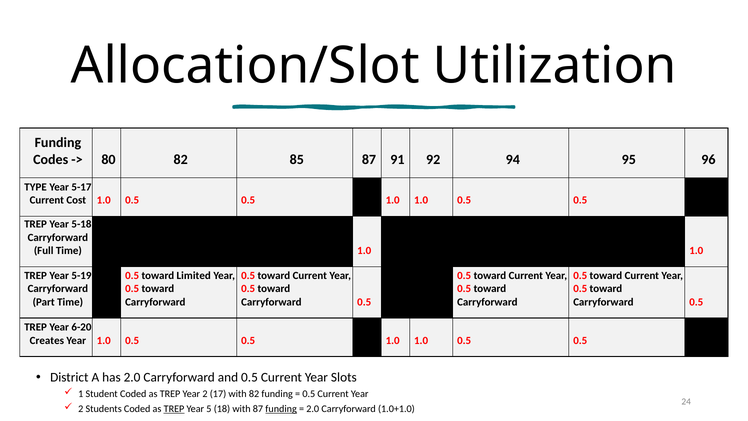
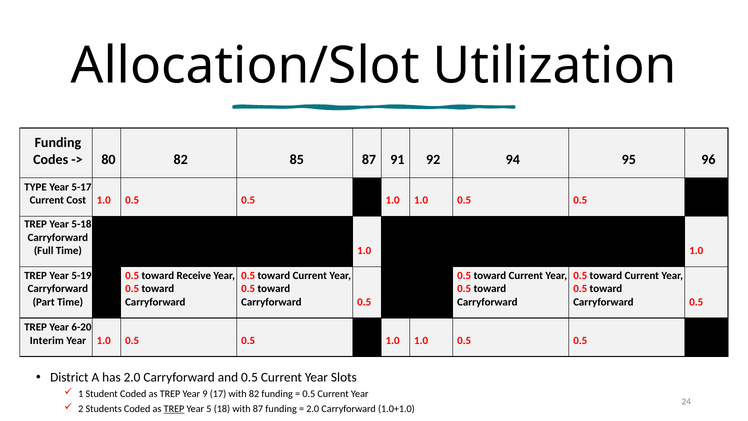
Limited: Limited -> Receive
Creates: Creates -> Interim
Year 2: 2 -> 9
funding at (281, 409) underline: present -> none
